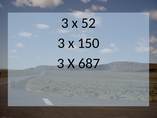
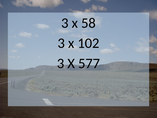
52: 52 -> 58
150: 150 -> 102
687: 687 -> 577
